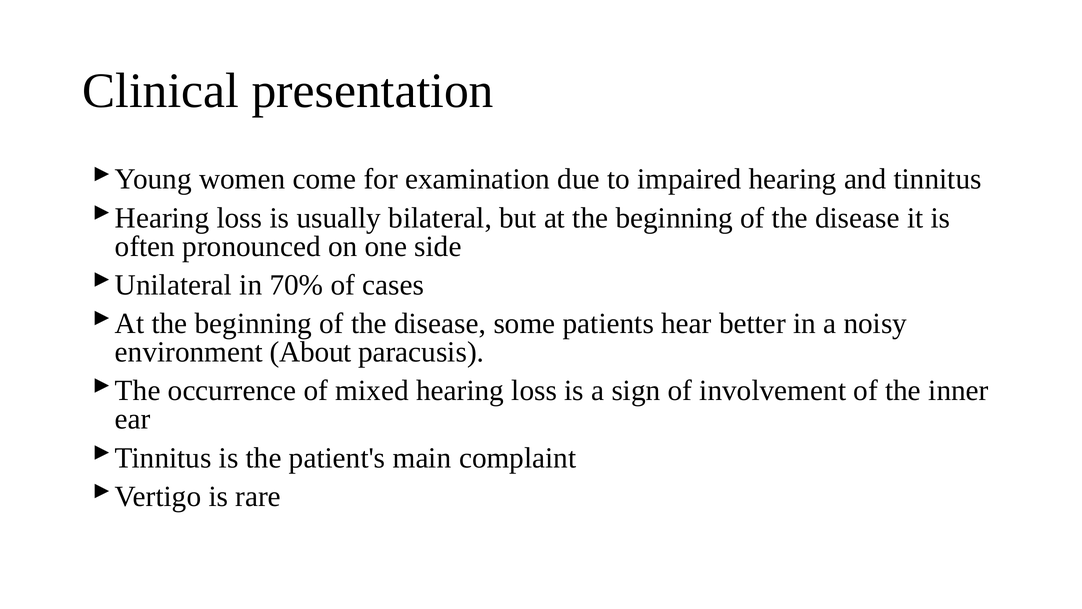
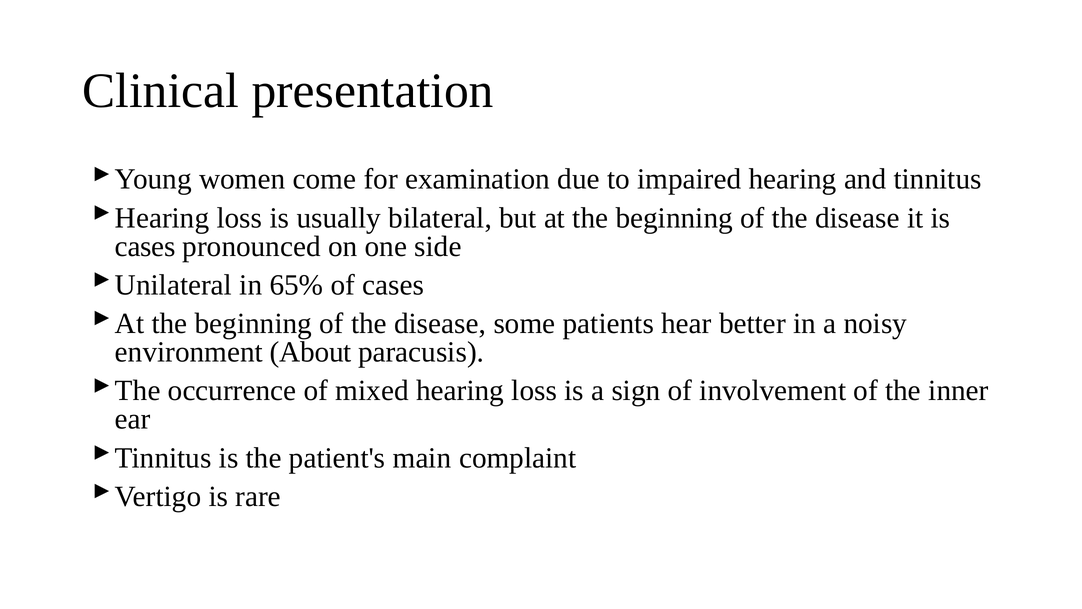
often at (145, 246): often -> cases
70%: 70% -> 65%
